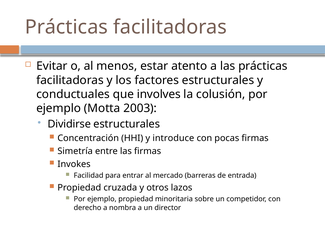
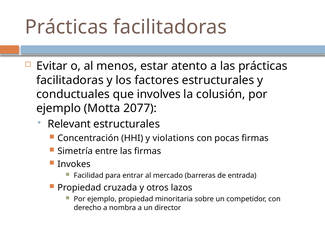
2003: 2003 -> 2077
Dividirse: Dividirse -> Relevant
introduce: introduce -> violations
